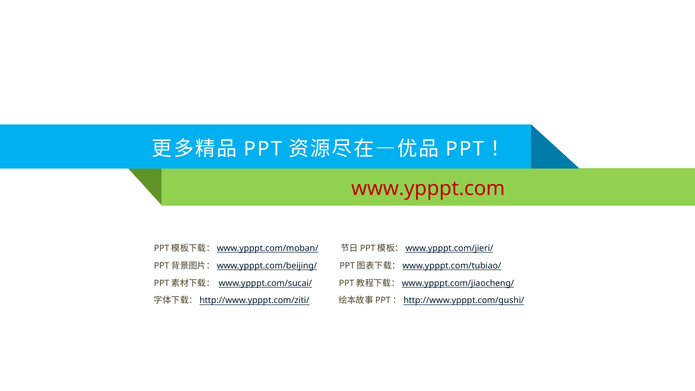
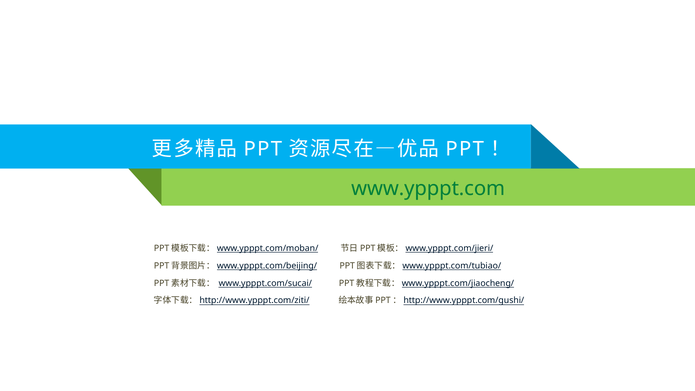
www.ypppt.com colour: red -> green
